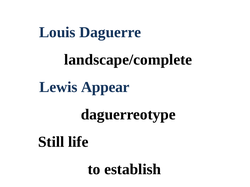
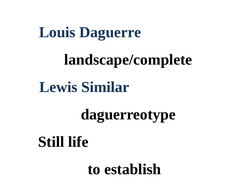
Appear: Appear -> Similar
